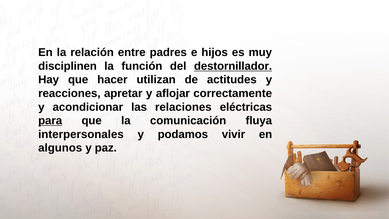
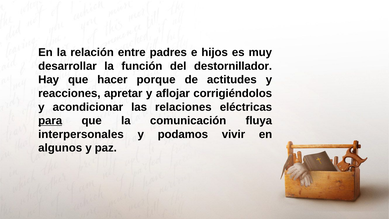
disciplinen: disciplinen -> desarrollar
destornillador underline: present -> none
utilizan: utilizan -> porque
correctamente: correctamente -> corrigiéndolos
